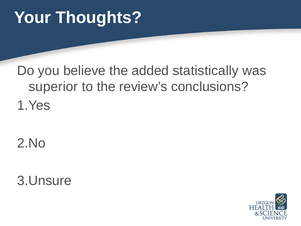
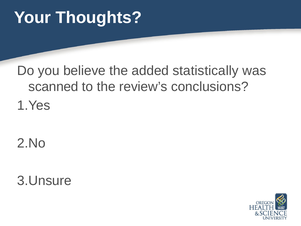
superior: superior -> scanned
